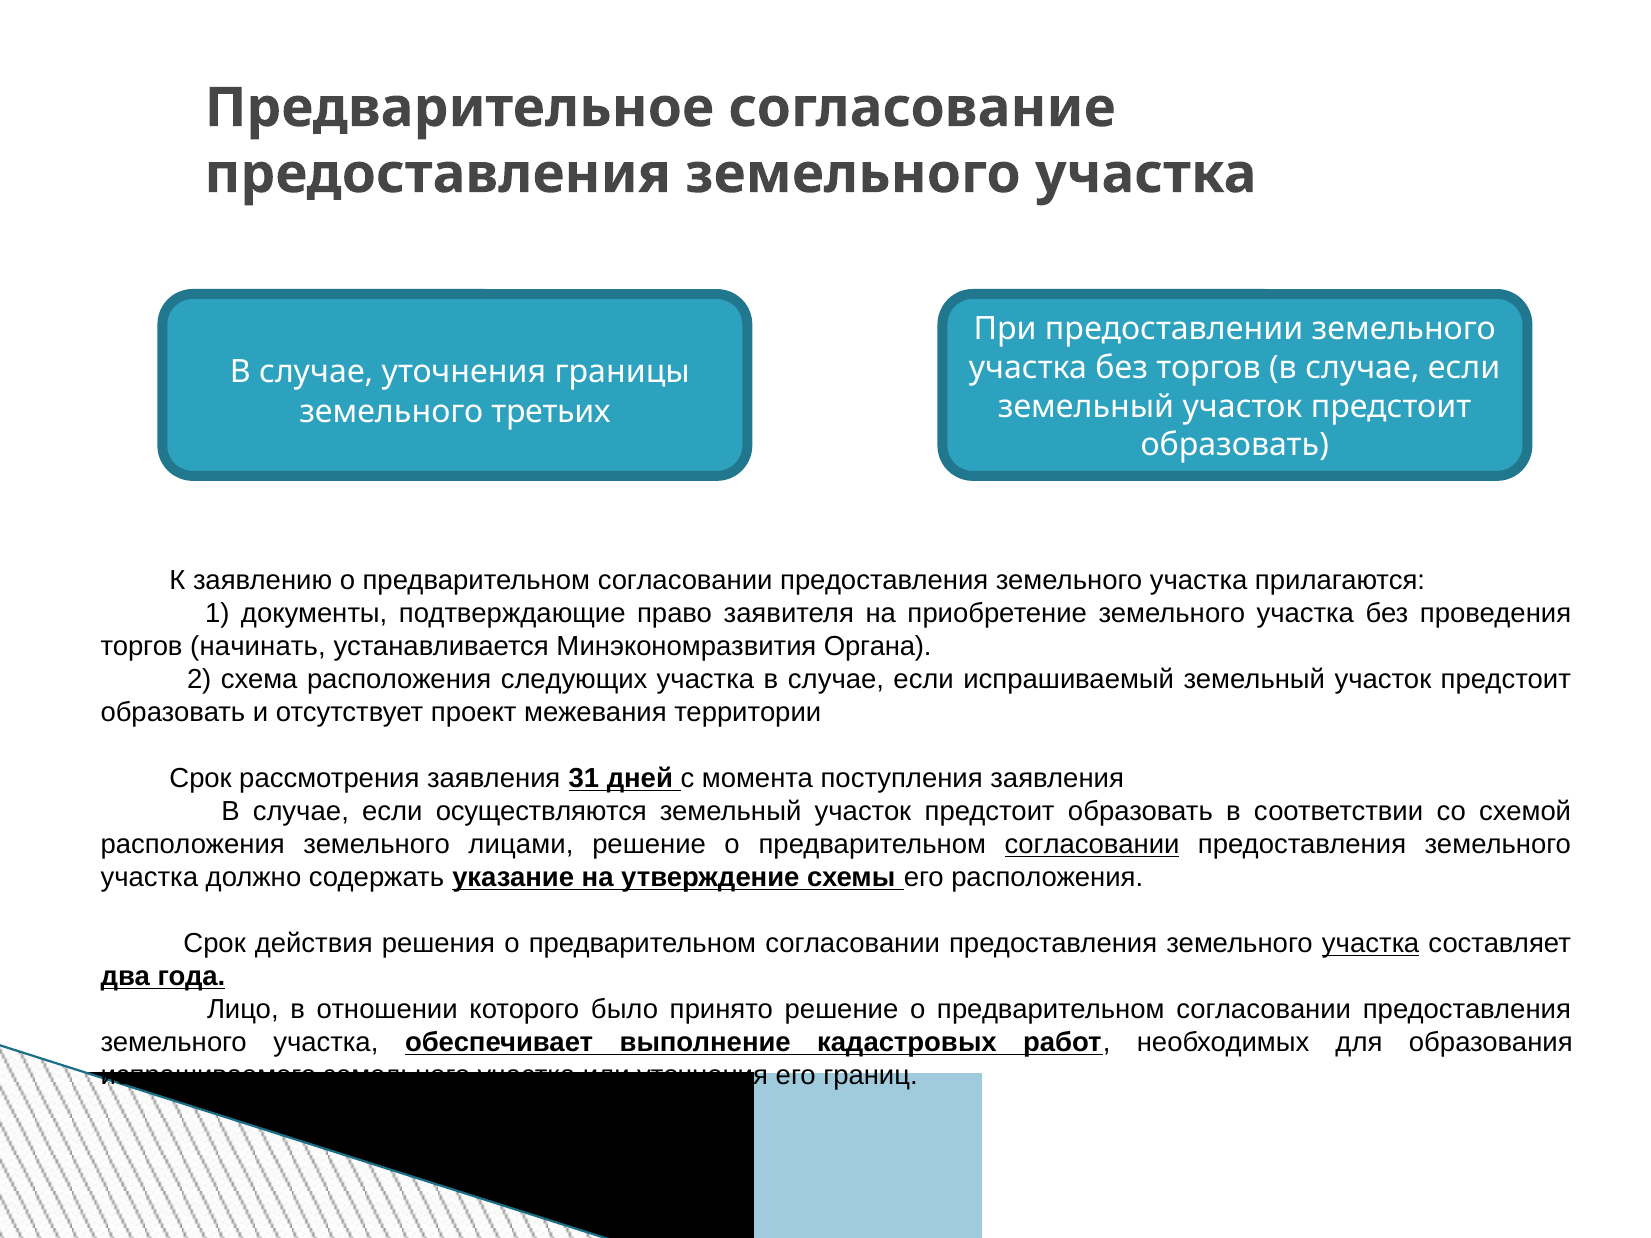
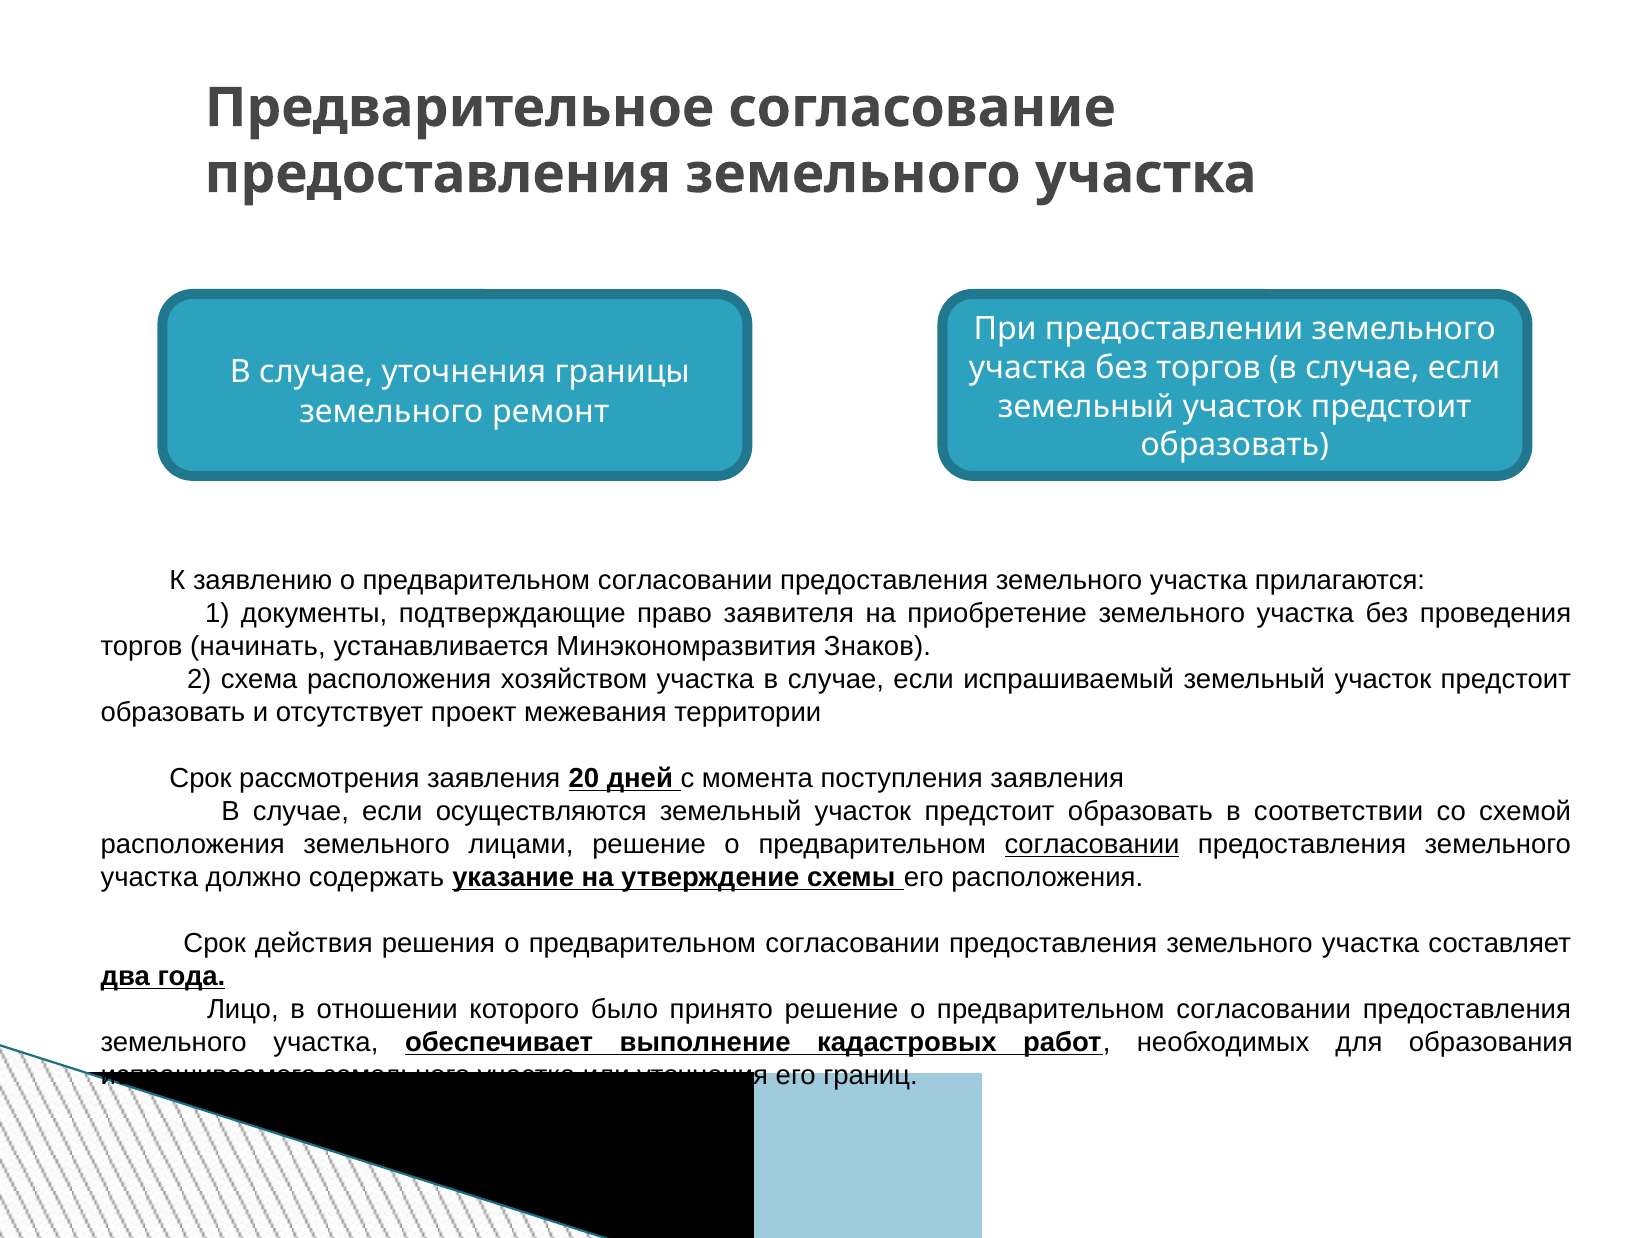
третьих: третьих -> ремонт
Органа: Органа -> Знаков
следующих: следующих -> хозяйством
31: 31 -> 20
участка at (1371, 944) underline: present -> none
